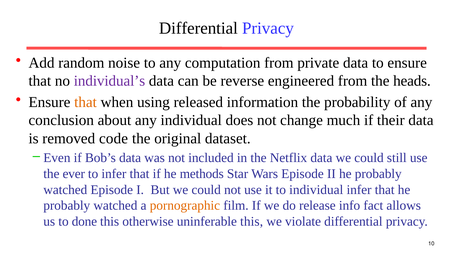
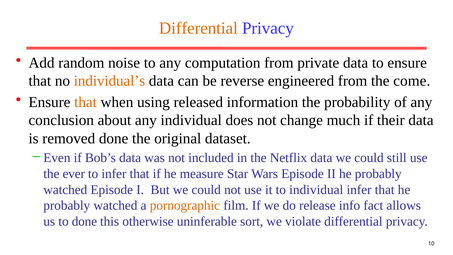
Differential at (198, 28) colour: black -> orange
individual’s colour: purple -> orange
heads: heads -> come
removed code: code -> done
methods: methods -> measure
uninferable this: this -> sort
